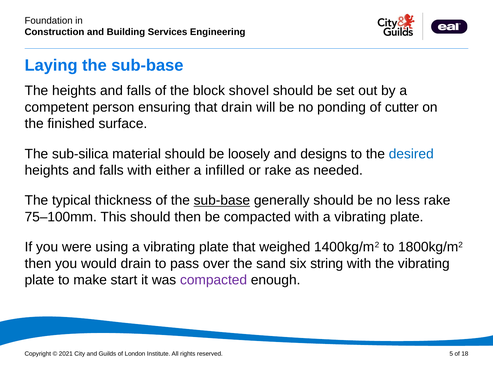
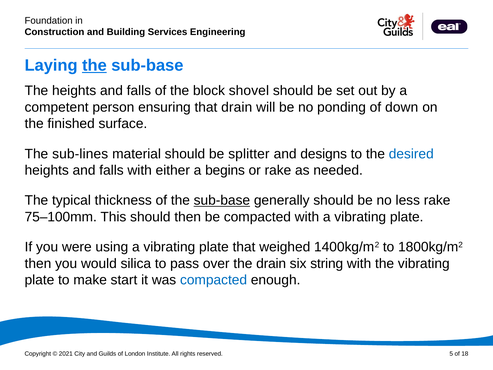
the at (94, 65) underline: none -> present
cutter: cutter -> down
sub-silica: sub-silica -> sub-lines
loosely: loosely -> splitter
infilled: infilled -> begins
would drain: drain -> silica
the sand: sand -> drain
compacted at (214, 280) colour: purple -> blue
